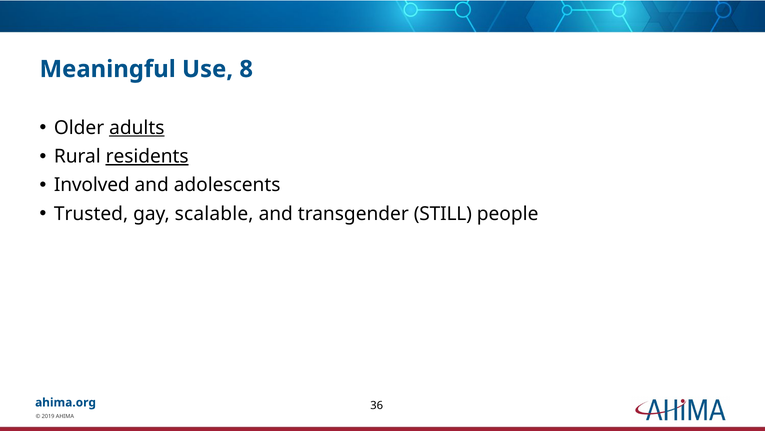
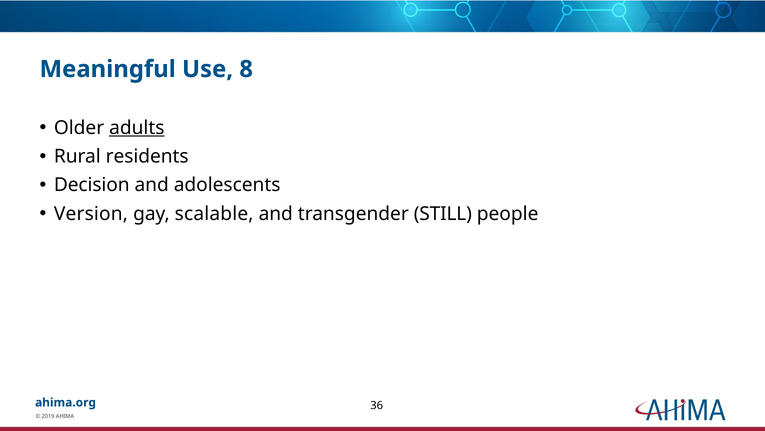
residents underline: present -> none
Involved: Involved -> Decision
Trusted: Trusted -> Version
